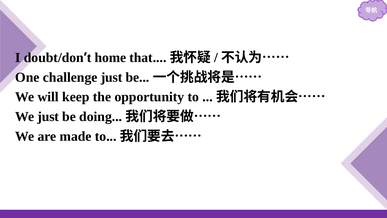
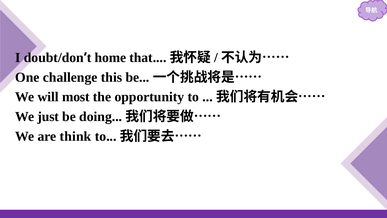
challenge just: just -> this
keep: keep -> most
made: made -> think
